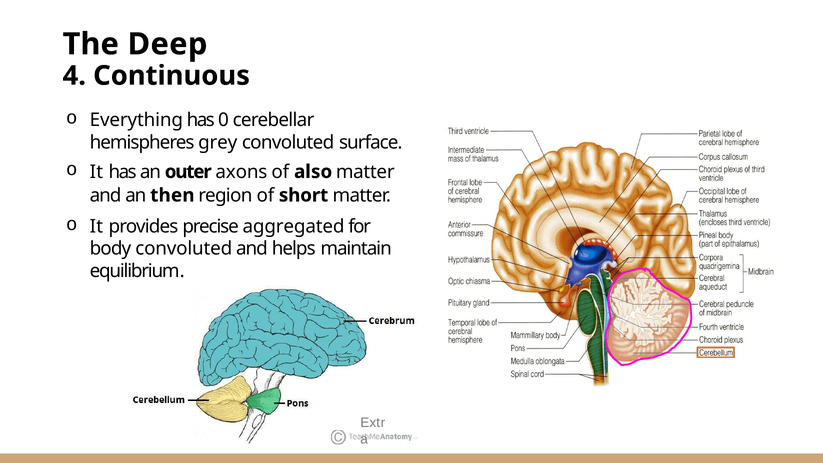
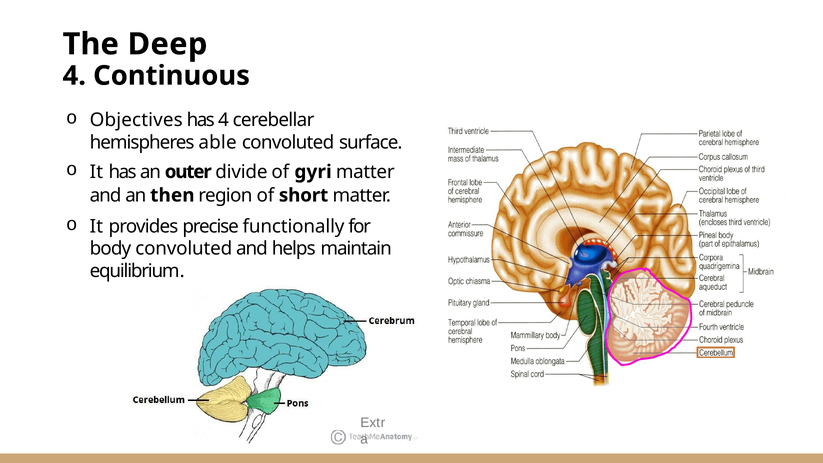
Everything: Everything -> Objectives
has 0: 0 -> 4
grey: grey -> able
axons: axons -> divide
also: also -> gyri
aggregated: aggregated -> functionally
